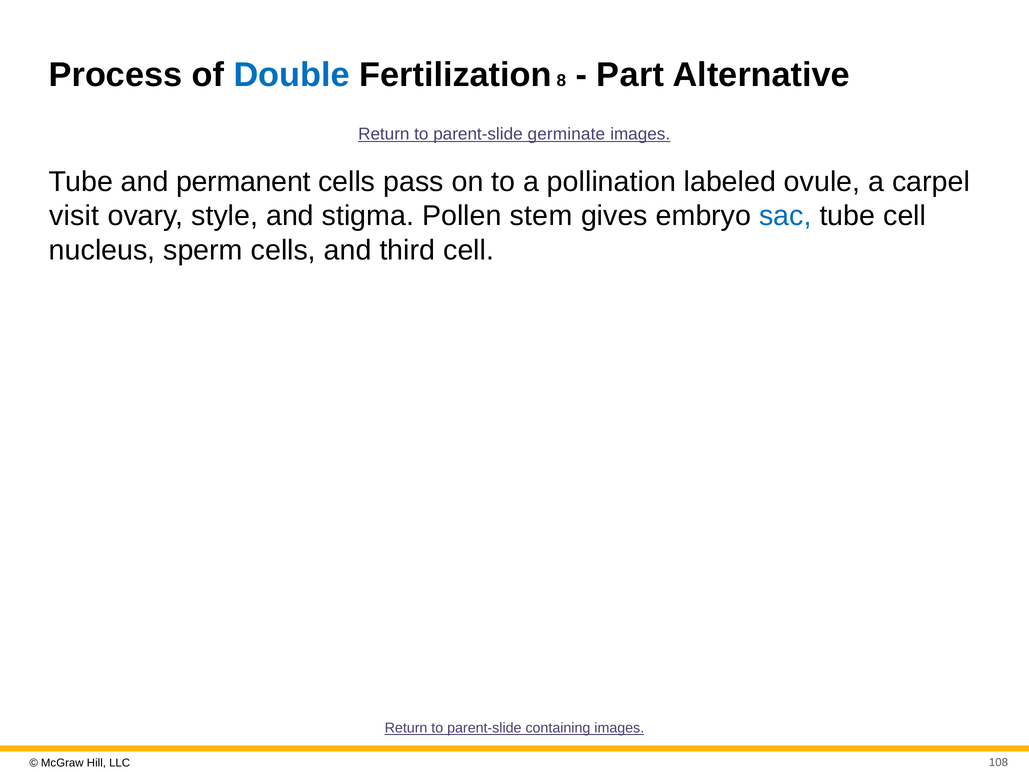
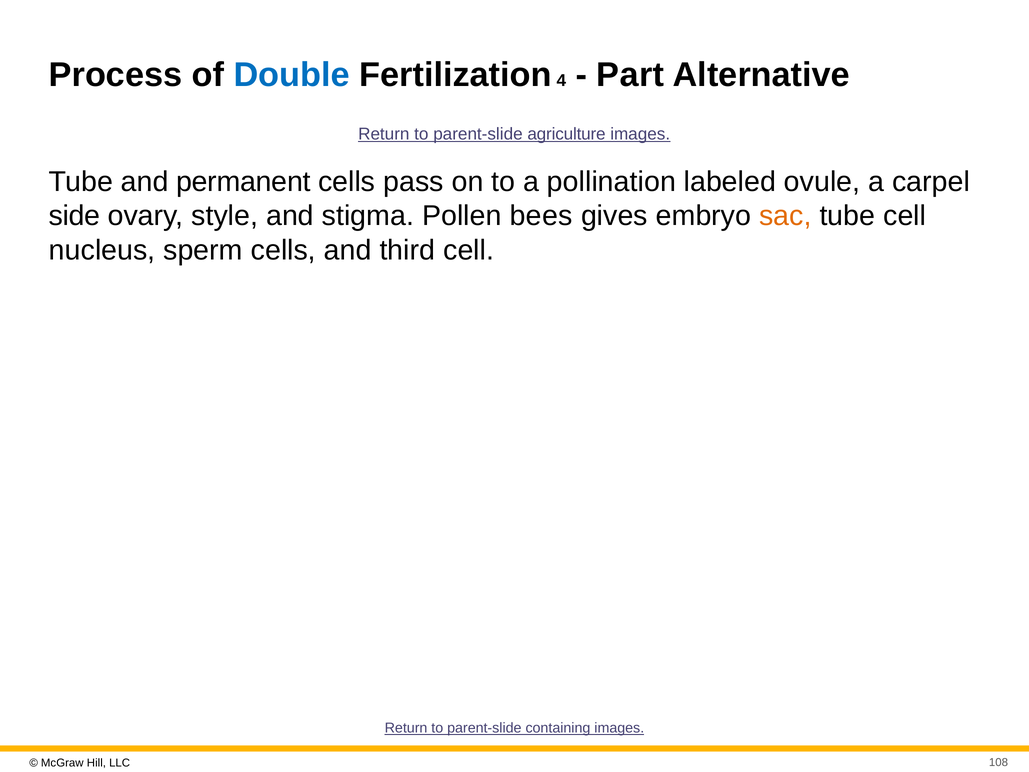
8: 8 -> 4
germinate: germinate -> agriculture
visit: visit -> side
stem: stem -> bees
sac colour: blue -> orange
